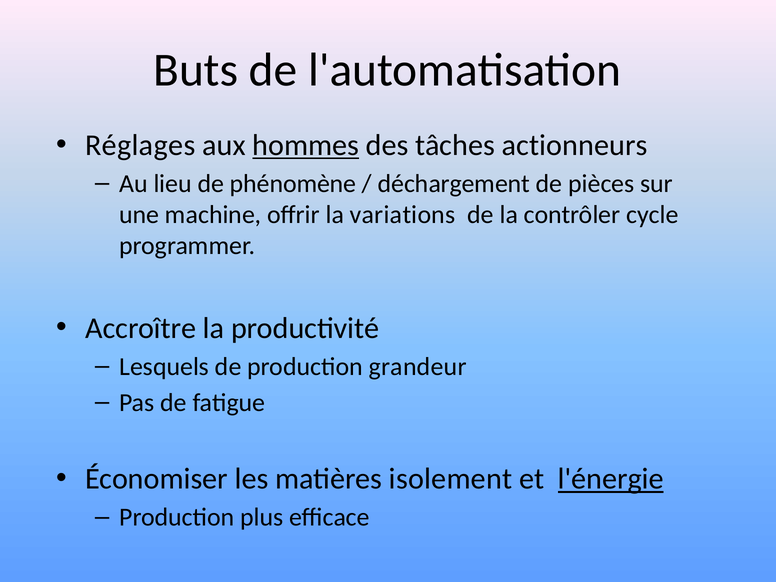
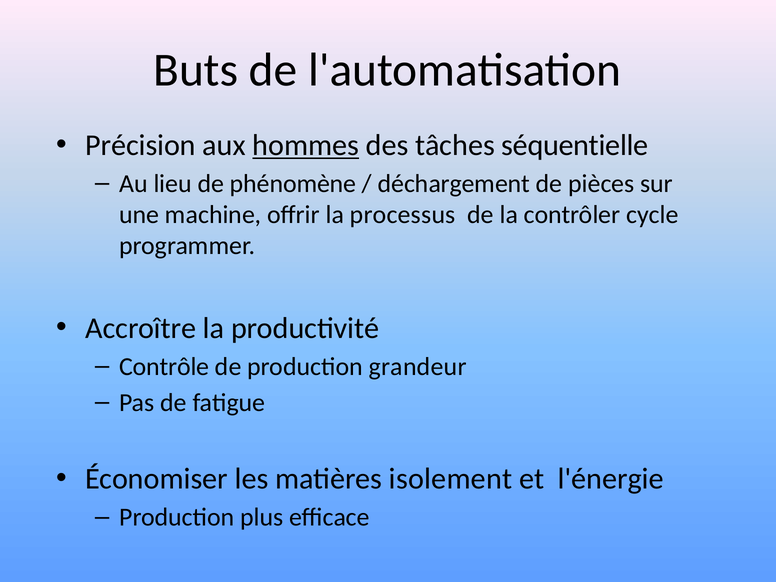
Réglages: Réglages -> Précision
actionneurs: actionneurs -> séquentielle
variations: variations -> processus
Lesquels: Lesquels -> Contrôle
l'énergie underline: present -> none
